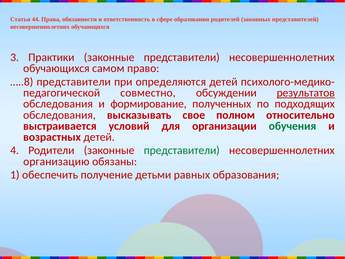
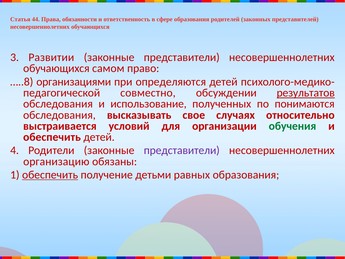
Практики: Практики -> Развитии
…..8 представители: представители -> организациями
формирование: формирование -> использование
подходящих: подходящих -> понимаются
полном: полном -> случаях
возрастных at (52, 137): возрастных -> обеспечить
представители at (182, 150) colour: green -> purple
обеспечить at (50, 175) underline: none -> present
